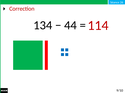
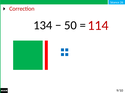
44: 44 -> 50
